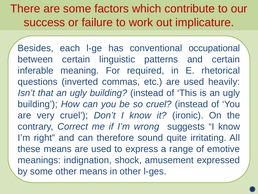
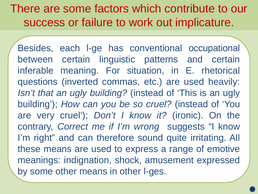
required: required -> situation
